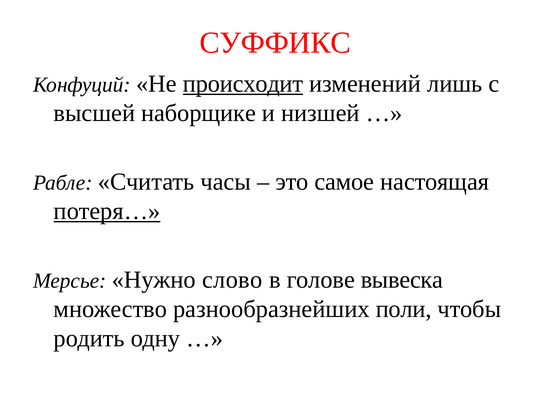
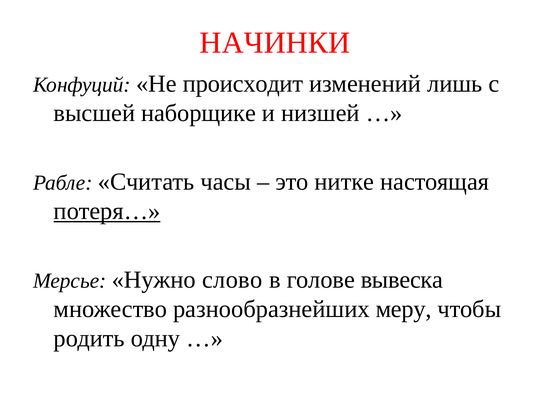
СУФФИКС: СУФФИКС -> НАЧИНКИ
происходит underline: present -> none
самое: самое -> нитке
поли: поли -> меру
